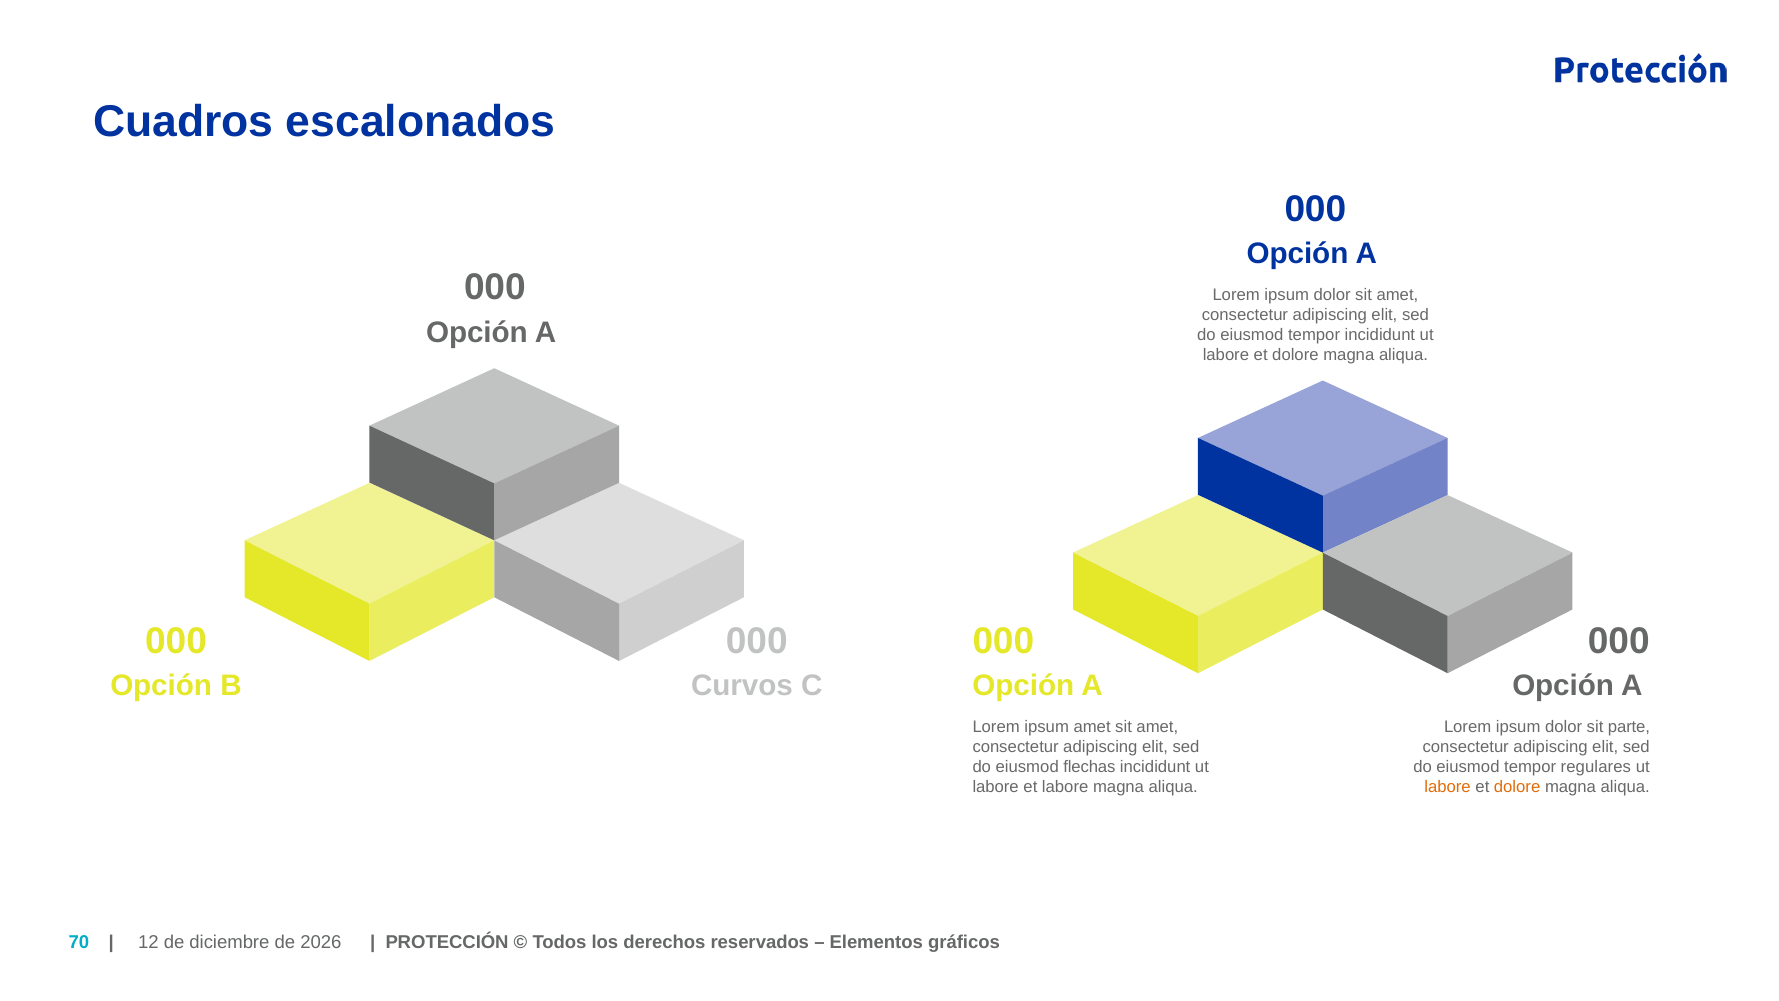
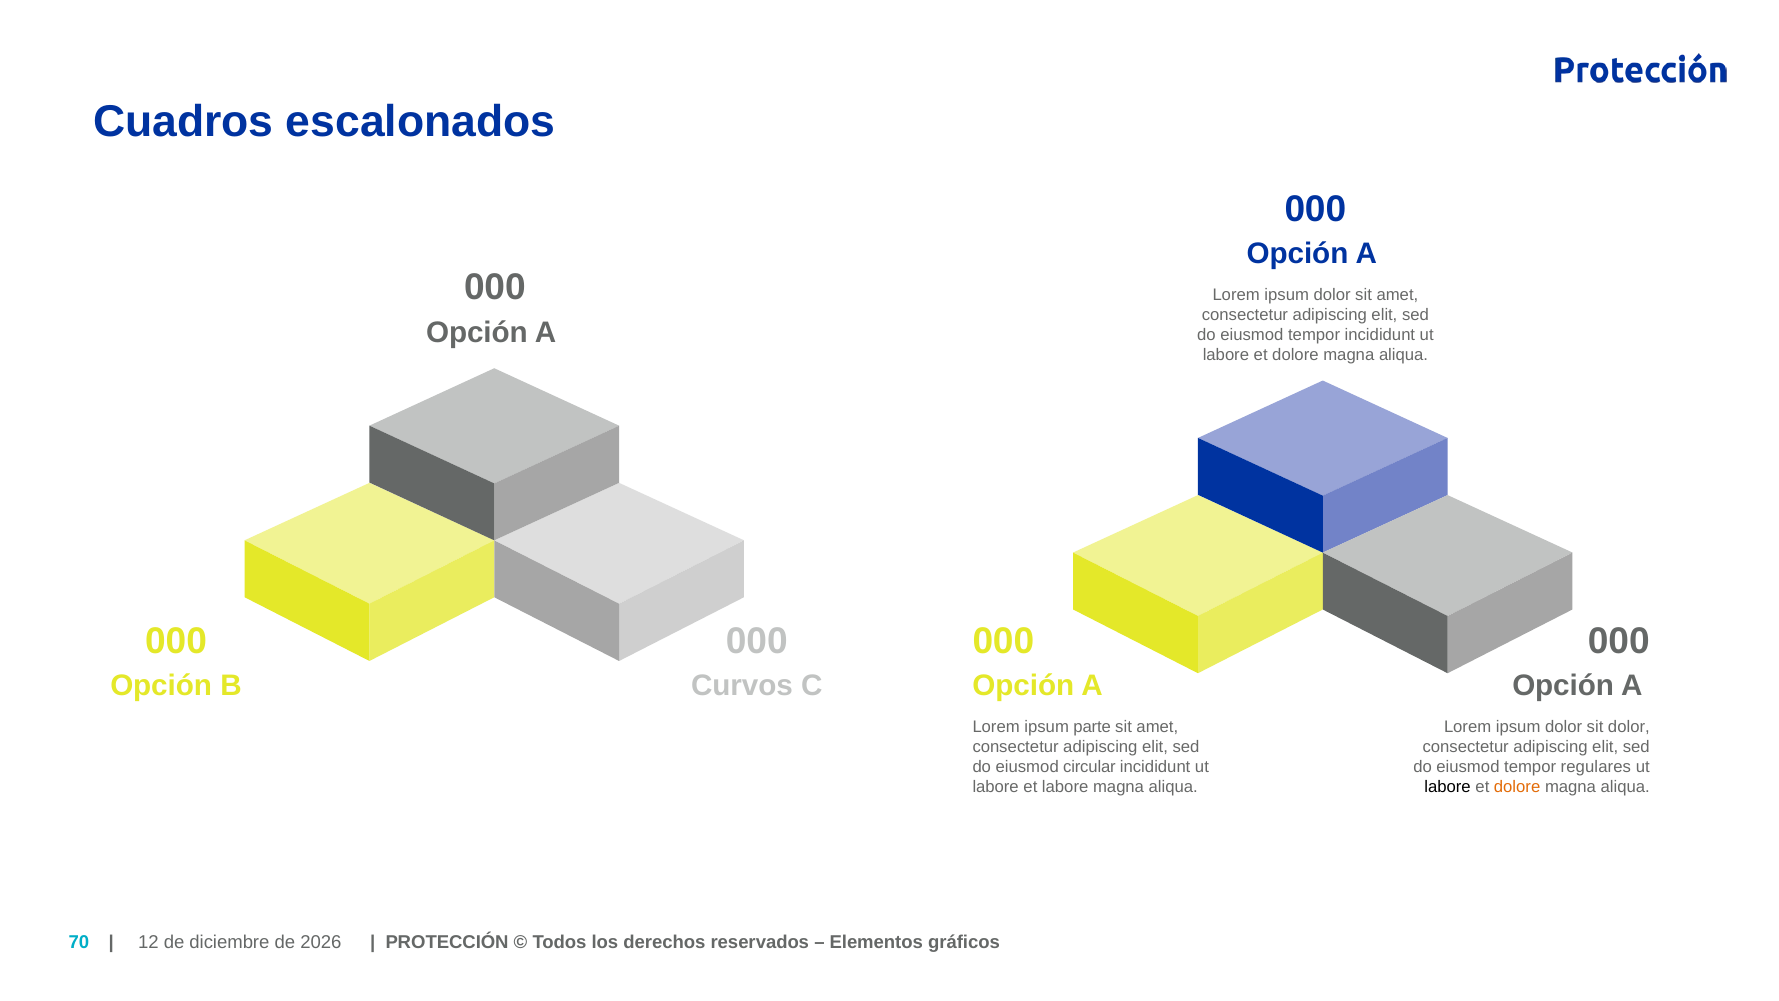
ipsum amet: amet -> parte
sit parte: parte -> dolor
flechas: flechas -> circular
labore at (1448, 787) colour: orange -> black
